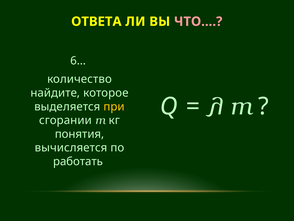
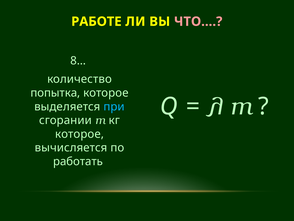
ОТВЕТА: ОТВЕТА -> РАБОТЕ
6…: 6… -> 8…
найдите: найдите -> попытка
при colour: yellow -> light blue
понятия at (80, 134): понятия -> которое
